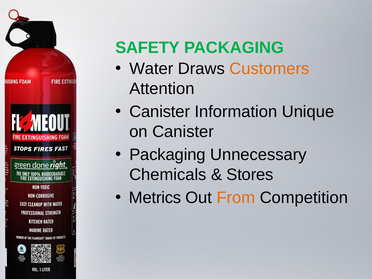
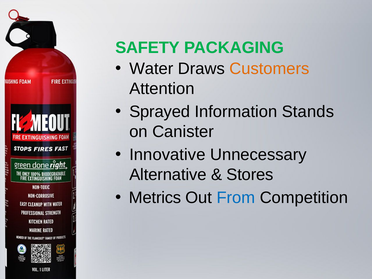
Canister at (160, 112): Canister -> Sprayed
Unique: Unique -> Stands
Packaging at (167, 155): Packaging -> Innovative
Chemicals: Chemicals -> Alternative
From colour: orange -> blue
